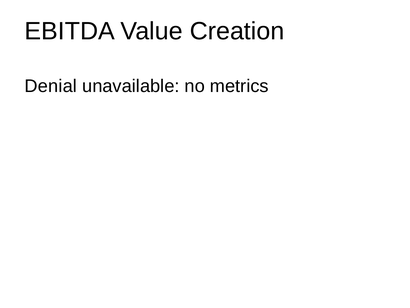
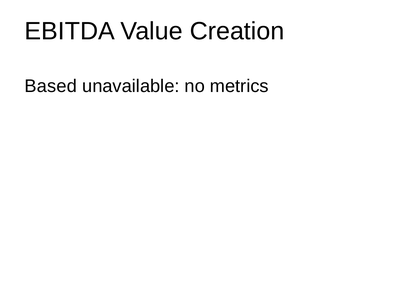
Denial: Denial -> Based
